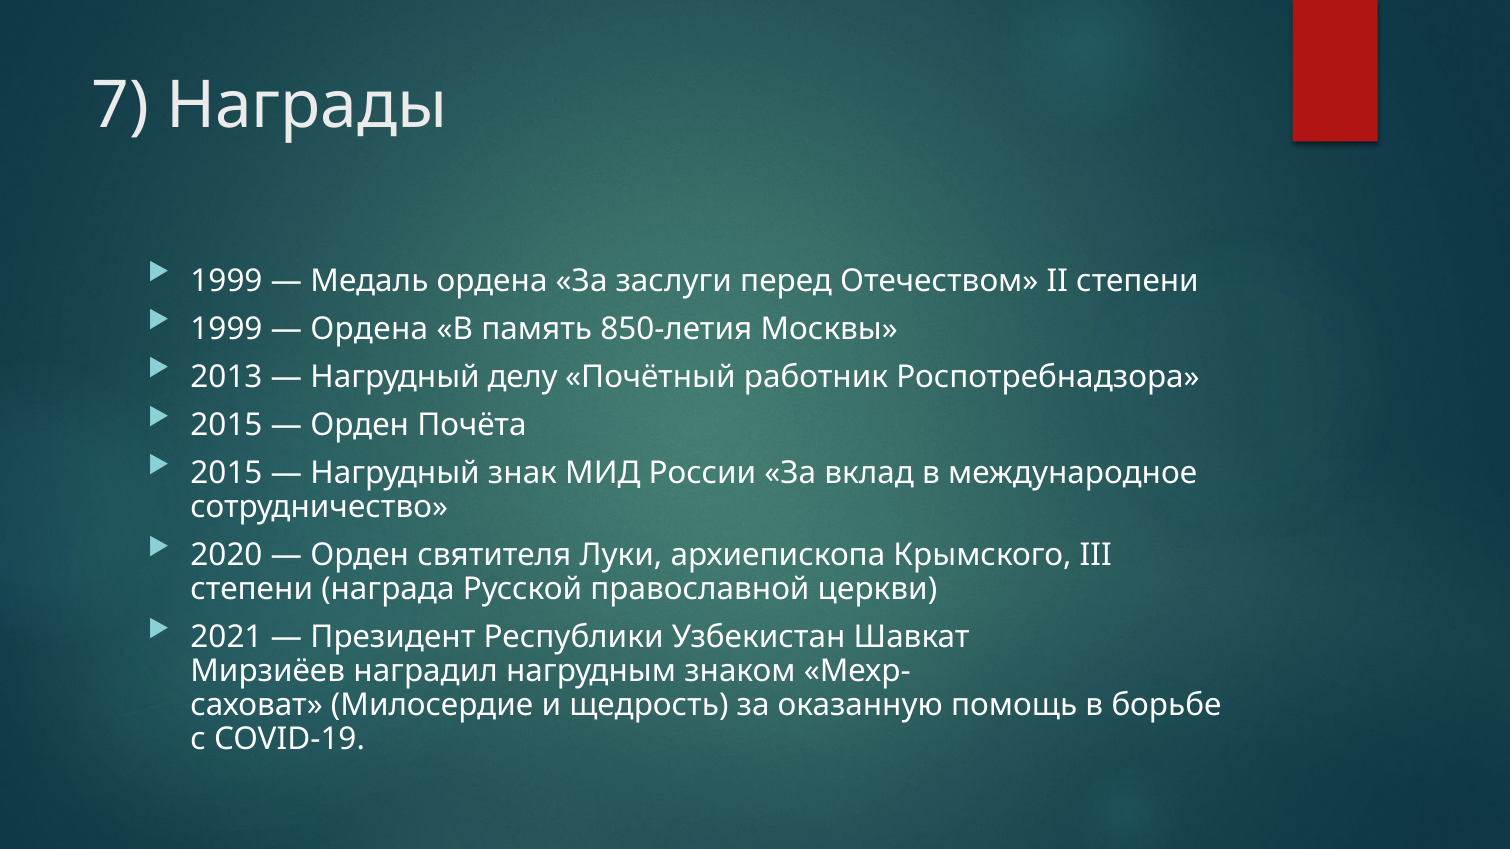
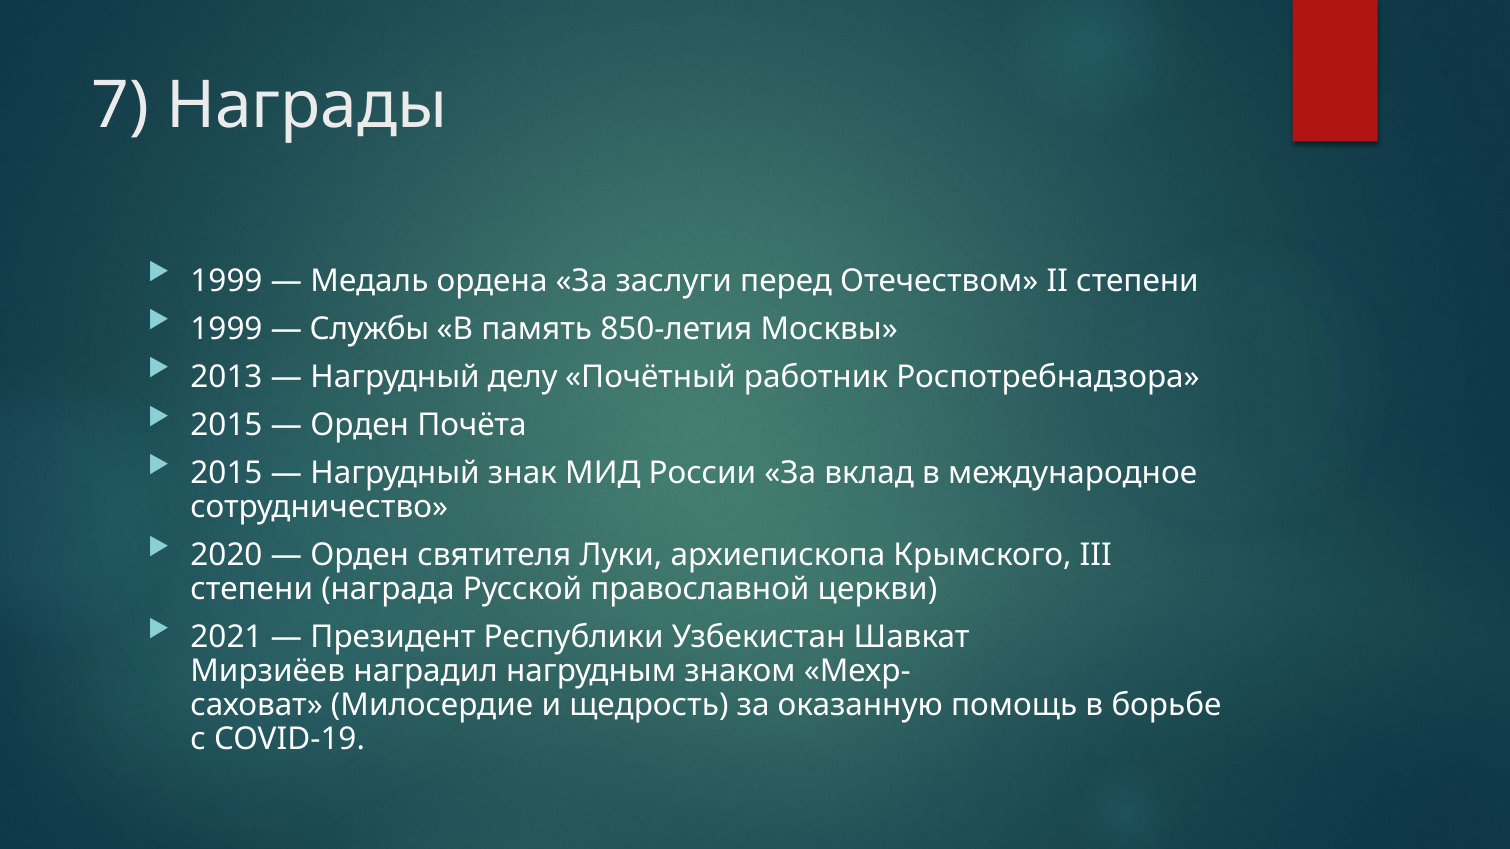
Ордена at (369, 329): Ордена -> Службы
